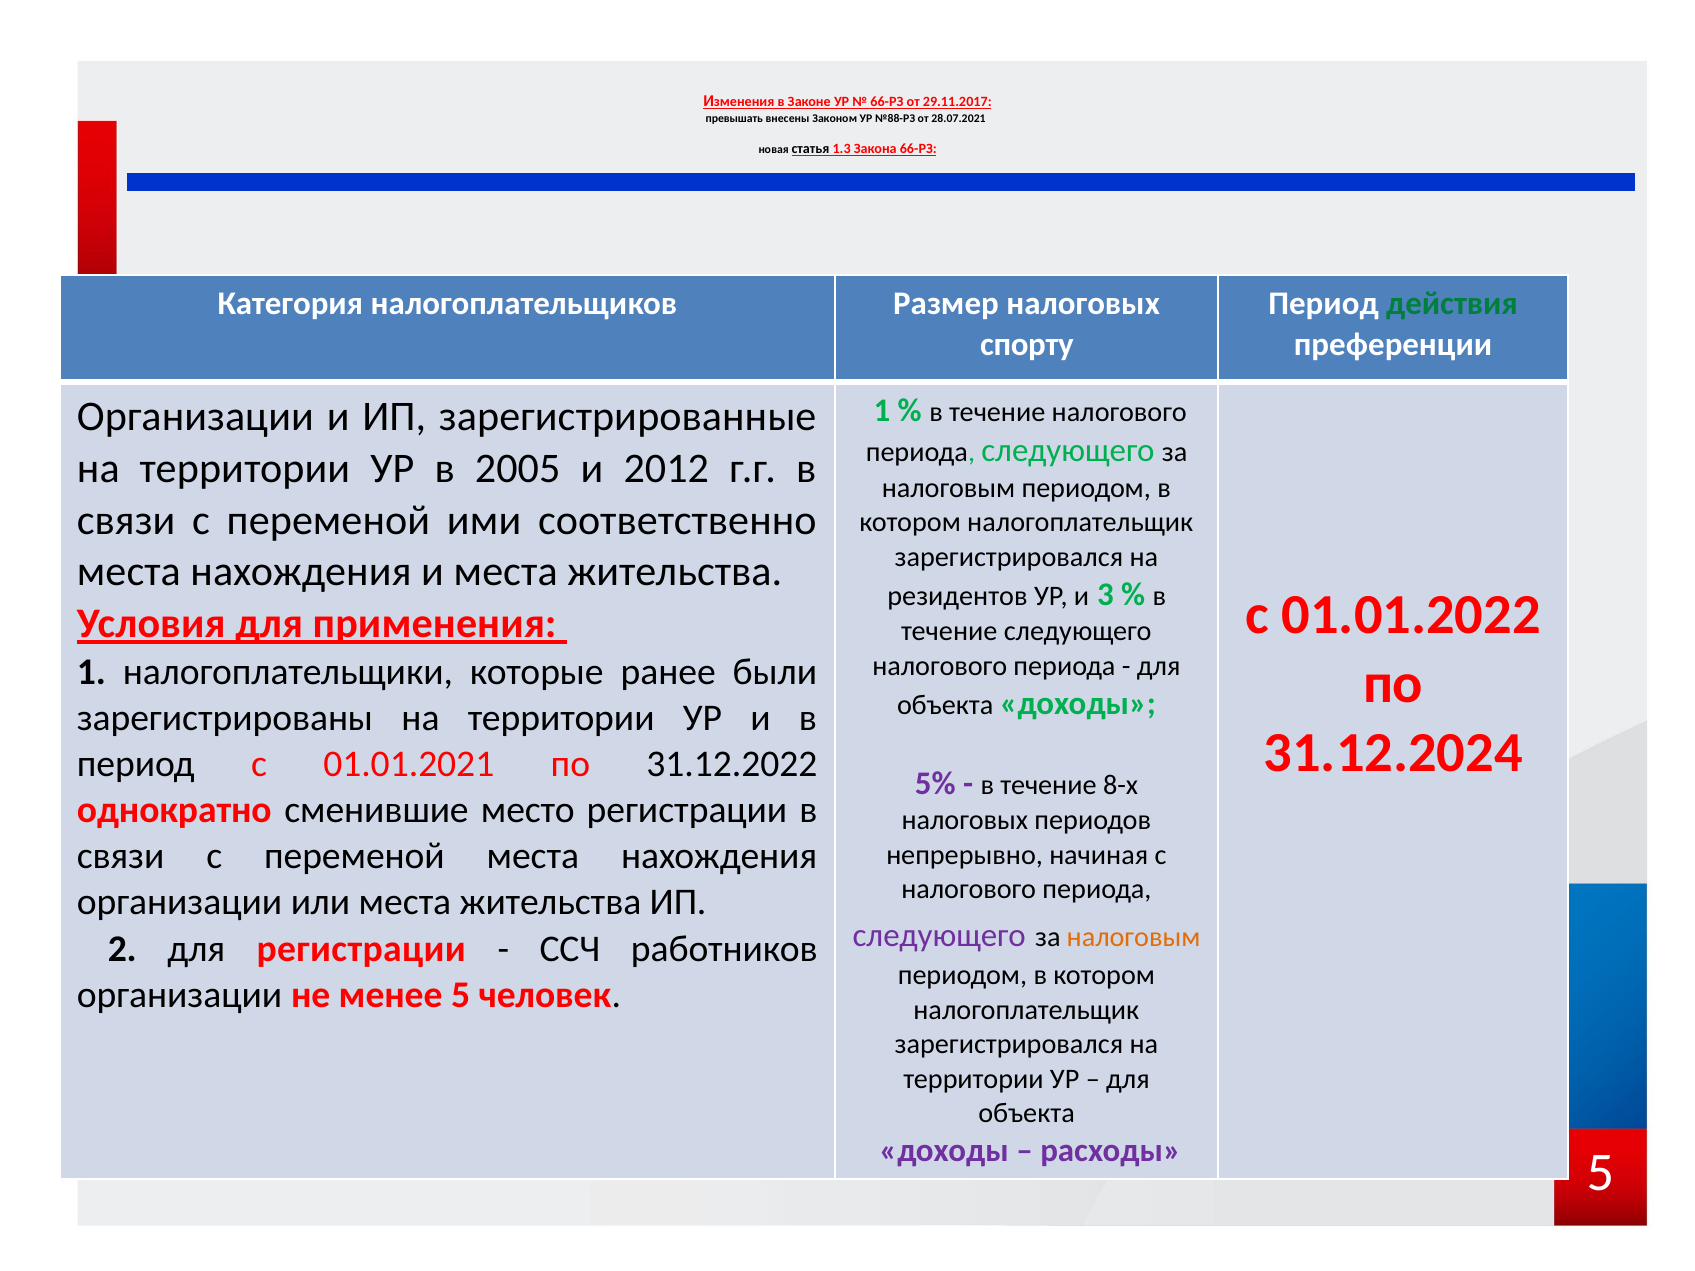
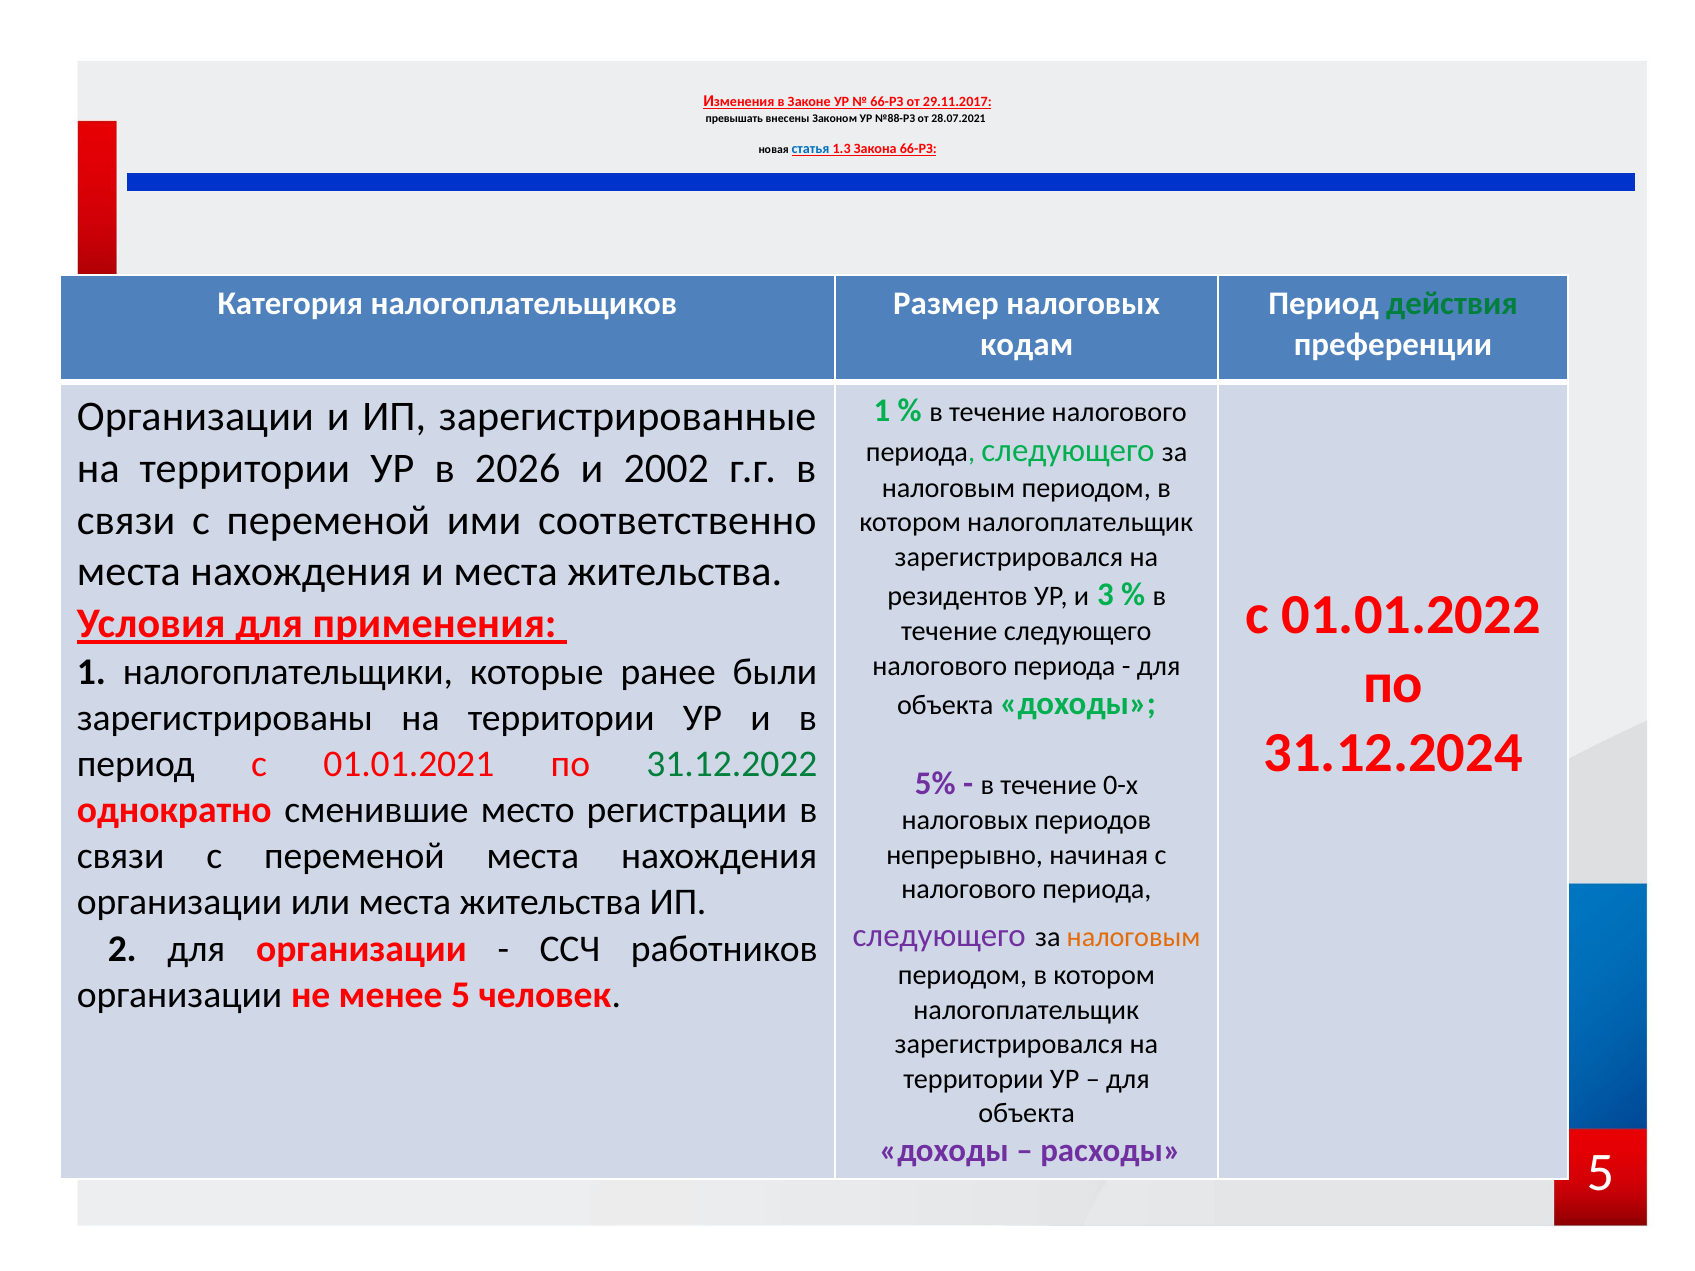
статья colour: black -> blue
спорту: спорту -> кодам
2005: 2005 -> 2026
2012: 2012 -> 2002
31.12.2022 colour: black -> green
8-х: 8-х -> 0-х
для регистрации: регистрации -> организации
